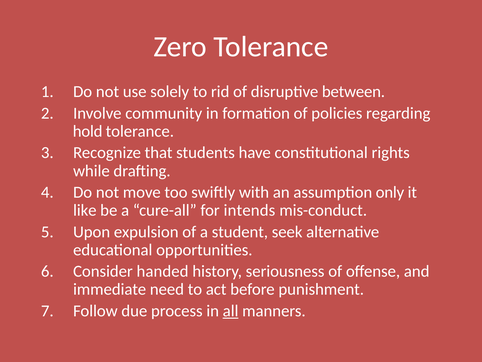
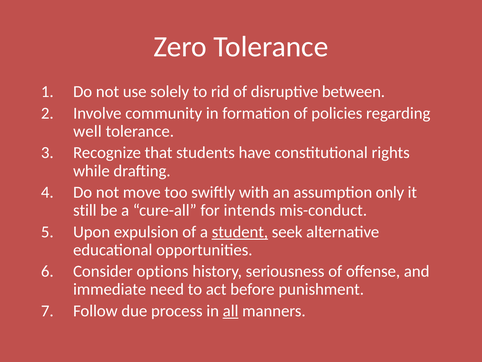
hold: hold -> well
like: like -> still
student underline: none -> present
handed: handed -> options
